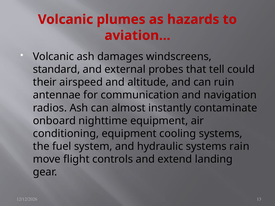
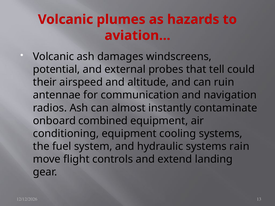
standard: standard -> potential
nighttime: nighttime -> combined
